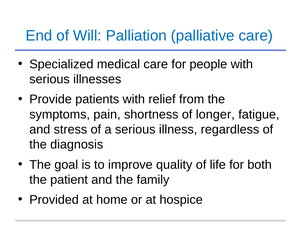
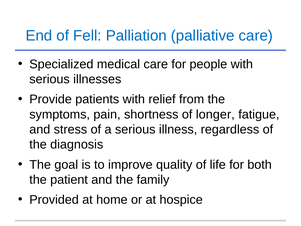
Will: Will -> Fell
